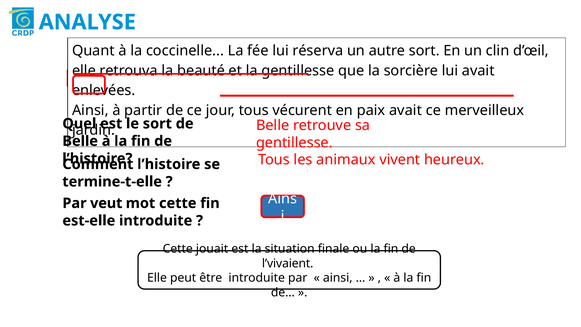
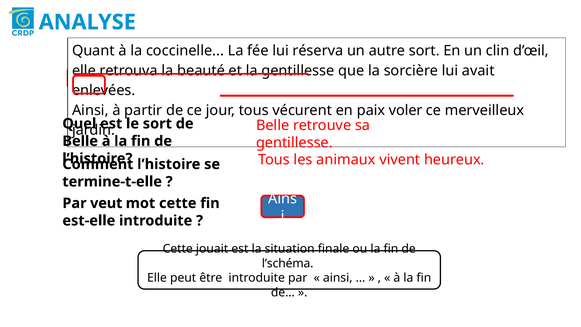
paix avait: avait -> voler
l’vivaient: l’vivaient -> l’schéma
